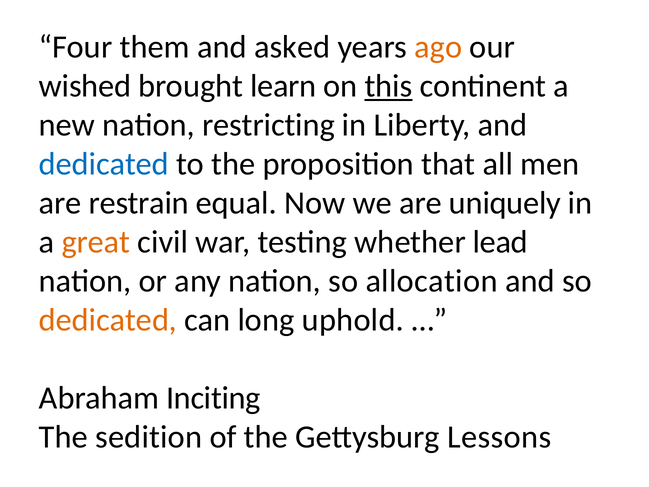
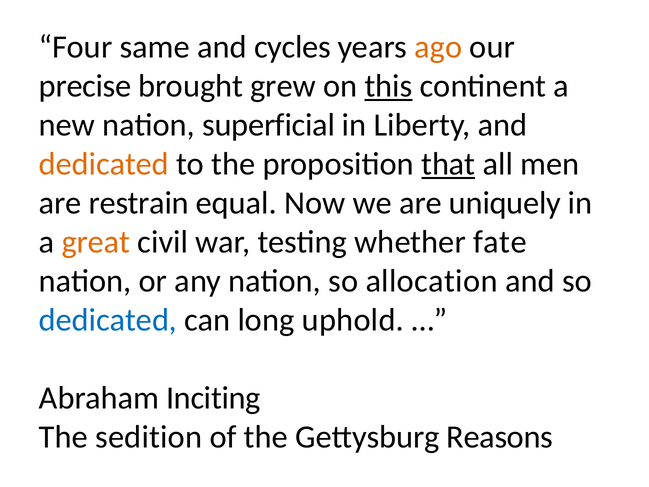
them: them -> same
asked: asked -> cycles
wished: wished -> precise
learn: learn -> grew
restricting: restricting -> superficial
dedicated at (104, 164) colour: blue -> orange
that underline: none -> present
lead: lead -> fate
dedicated at (108, 320) colour: orange -> blue
Lessons: Lessons -> Reasons
